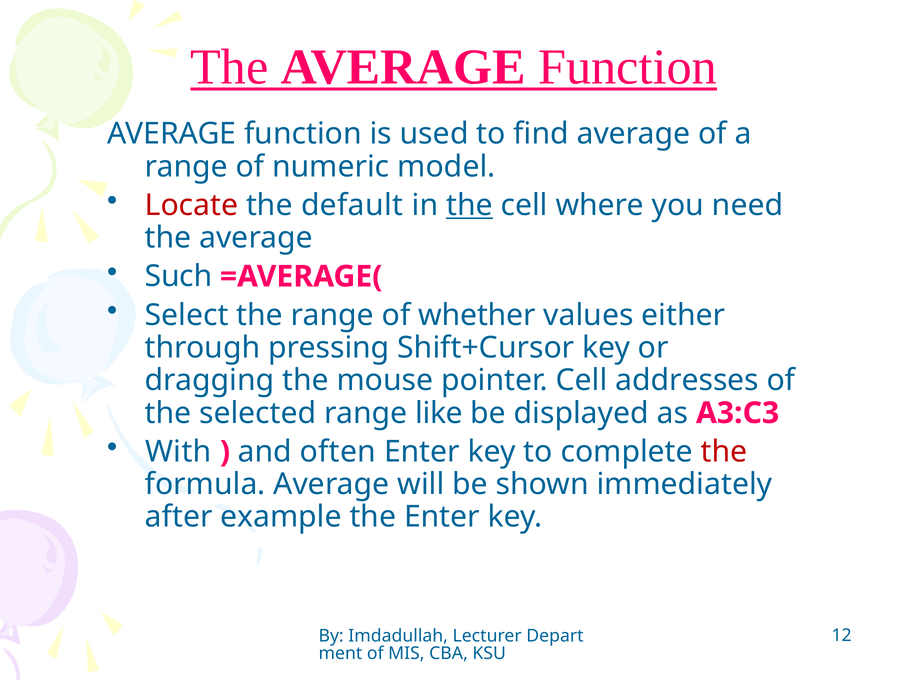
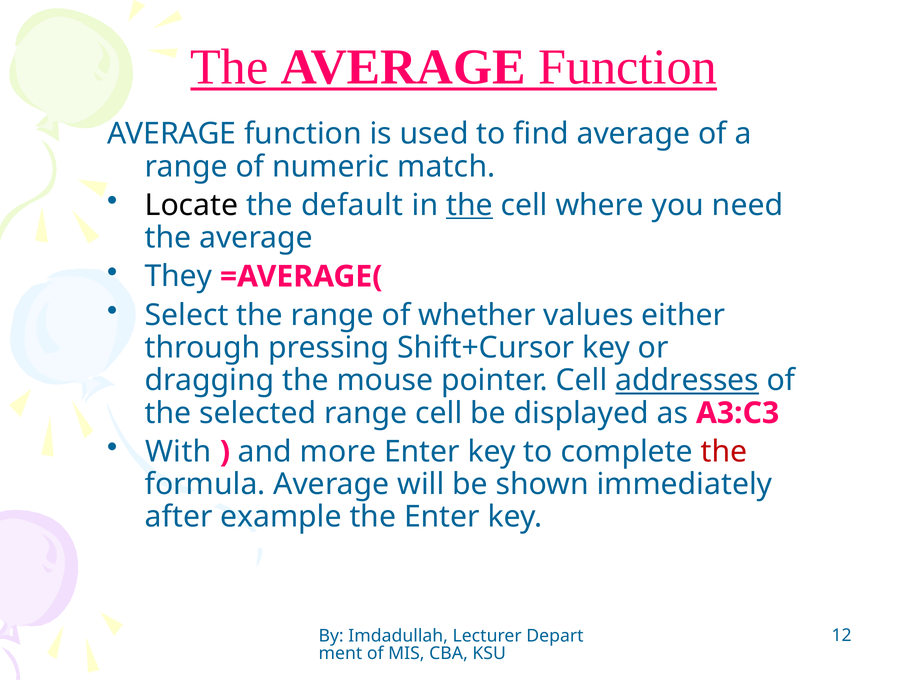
model: model -> match
Locate colour: red -> black
Such: Such -> They
addresses underline: none -> present
range like: like -> cell
often: often -> more
